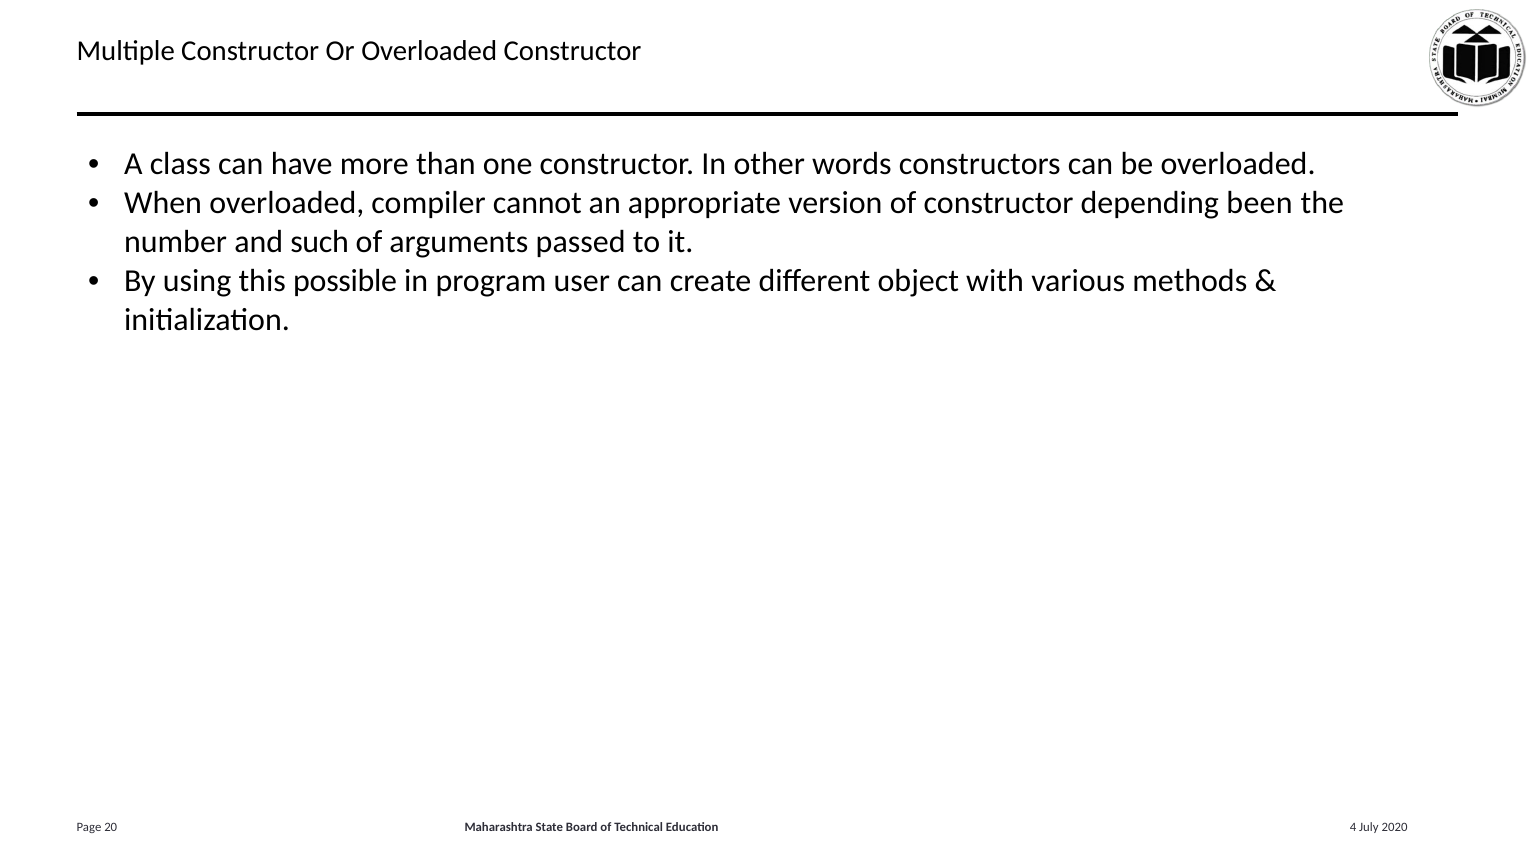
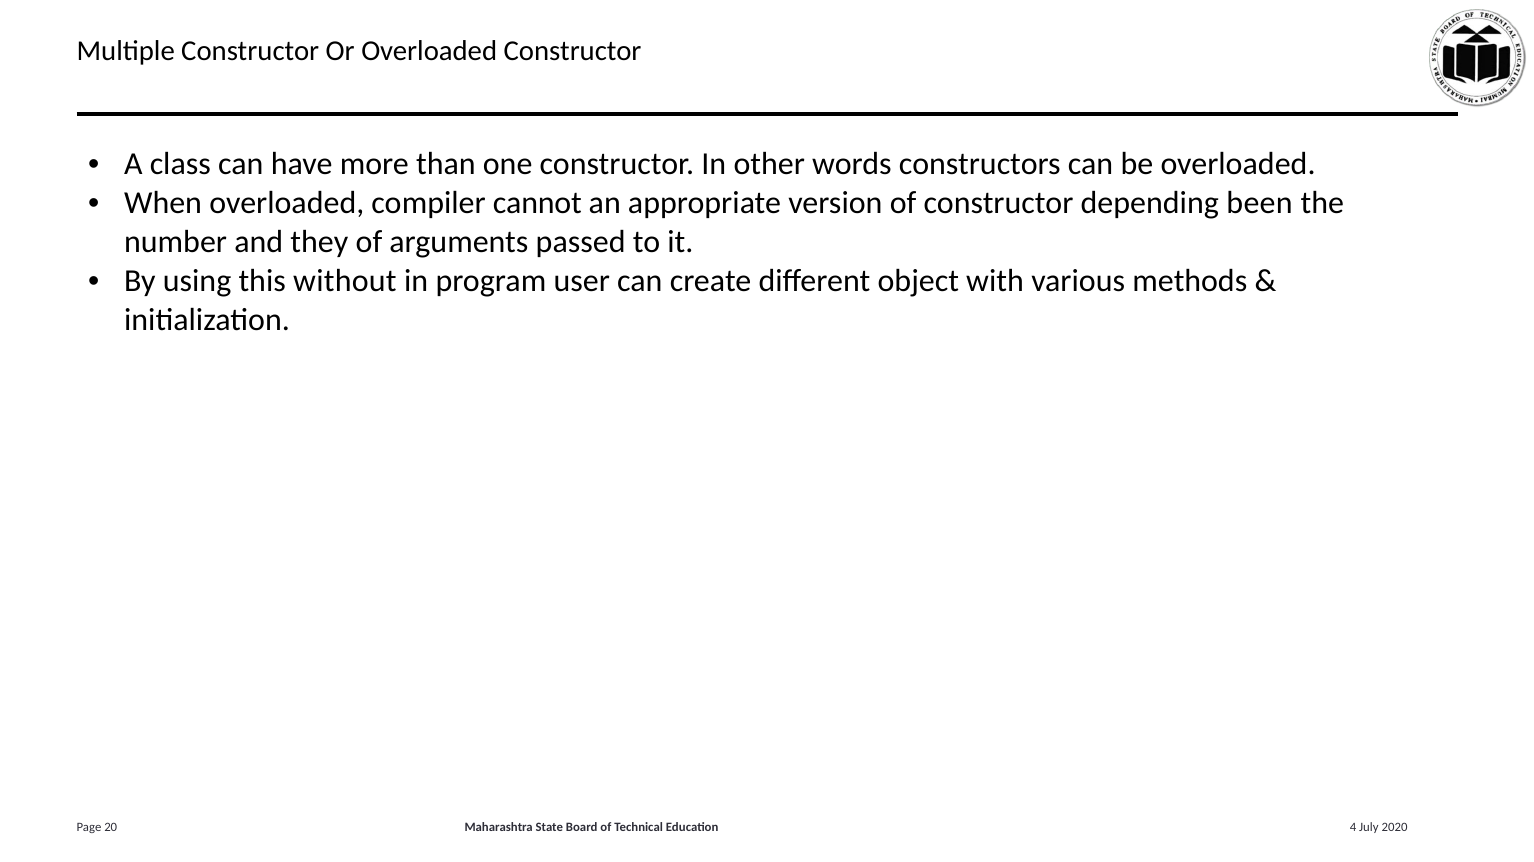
such: such -> they
possible: possible -> without
